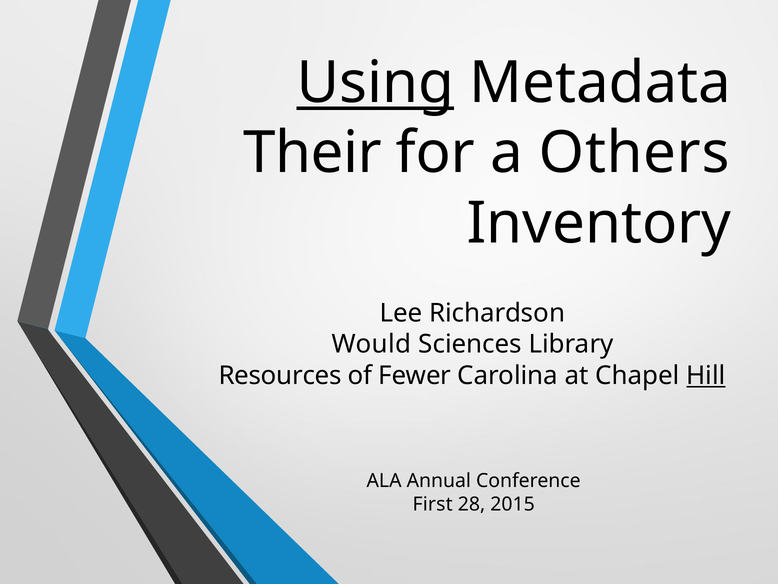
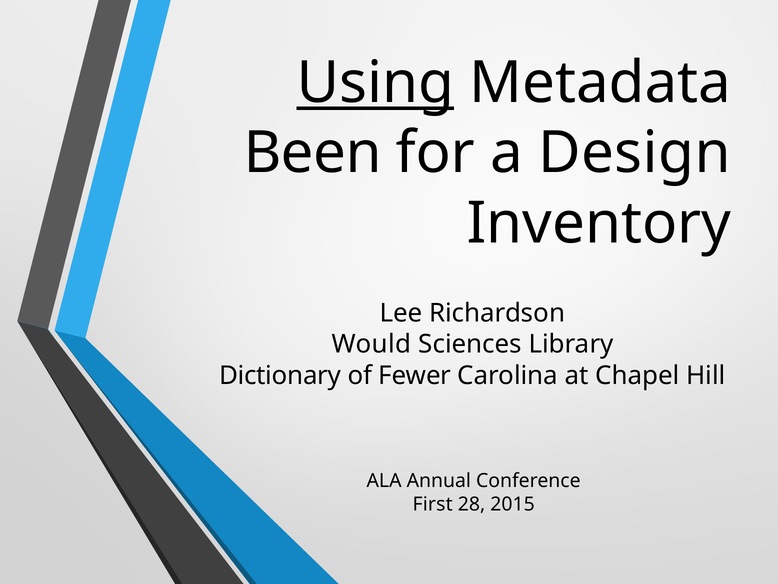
Their: Their -> Been
Others: Others -> Design
Resources: Resources -> Dictionary
Hill underline: present -> none
